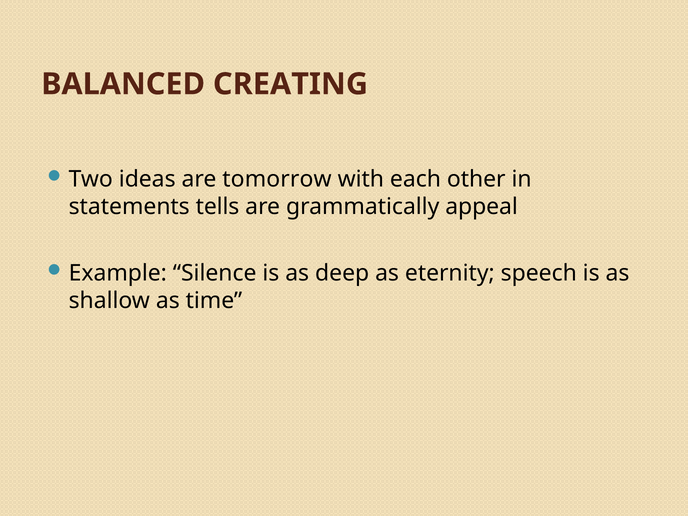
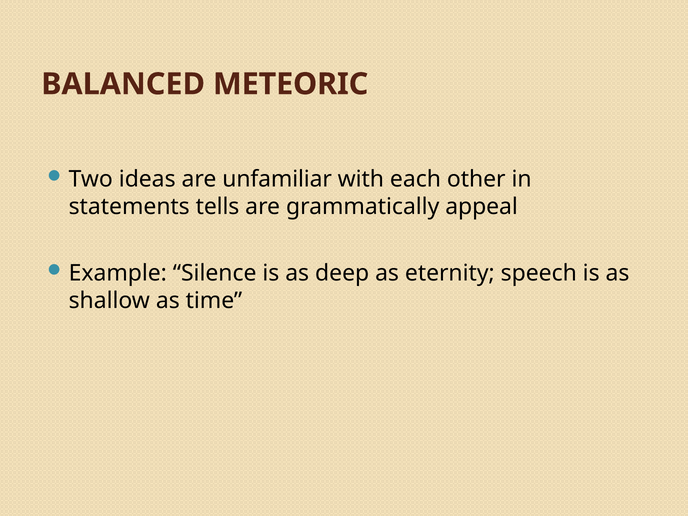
CREATING: CREATING -> METEORIC
tomorrow: tomorrow -> unfamiliar
